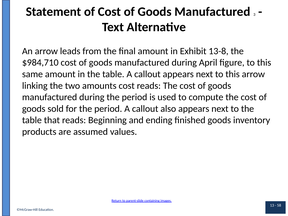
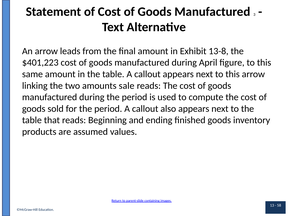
$984,710: $984,710 -> $401,223
amounts cost: cost -> sale
